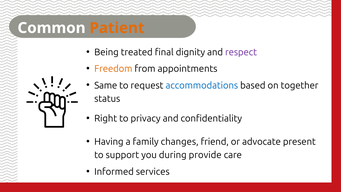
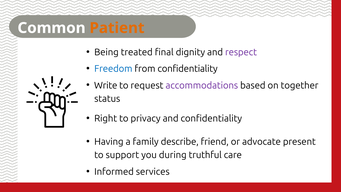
Freedom colour: orange -> blue
from appointments: appointments -> confidentiality
Same: Same -> Write
accommodations colour: blue -> purple
changes: changes -> describe
provide: provide -> truthful
